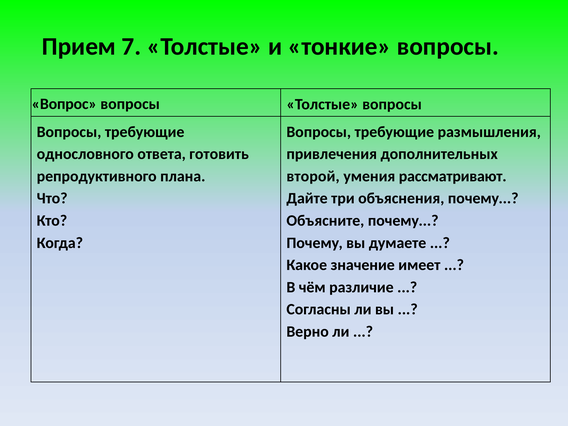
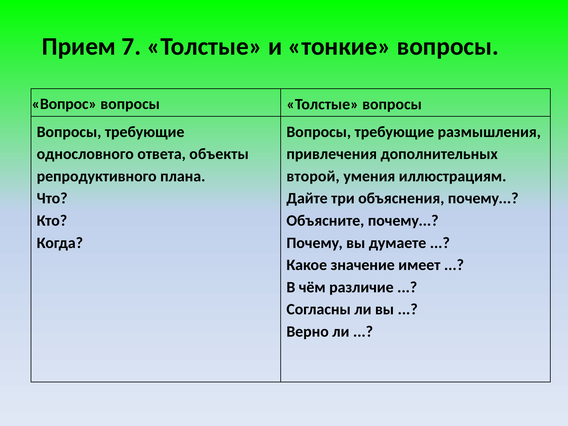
готовить: готовить -> объекты
рассматривают: рассматривают -> иллюстрациям
